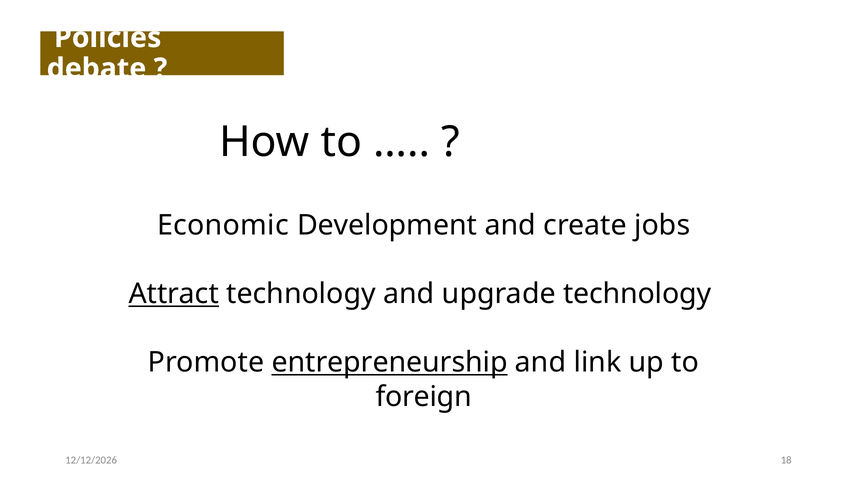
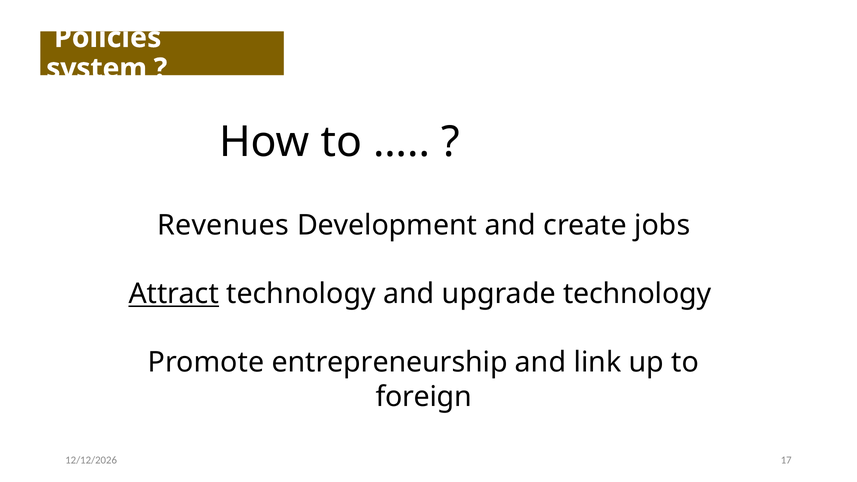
debate: debate -> system
Economic: Economic -> Revenues
entrepreneurship underline: present -> none
18: 18 -> 17
